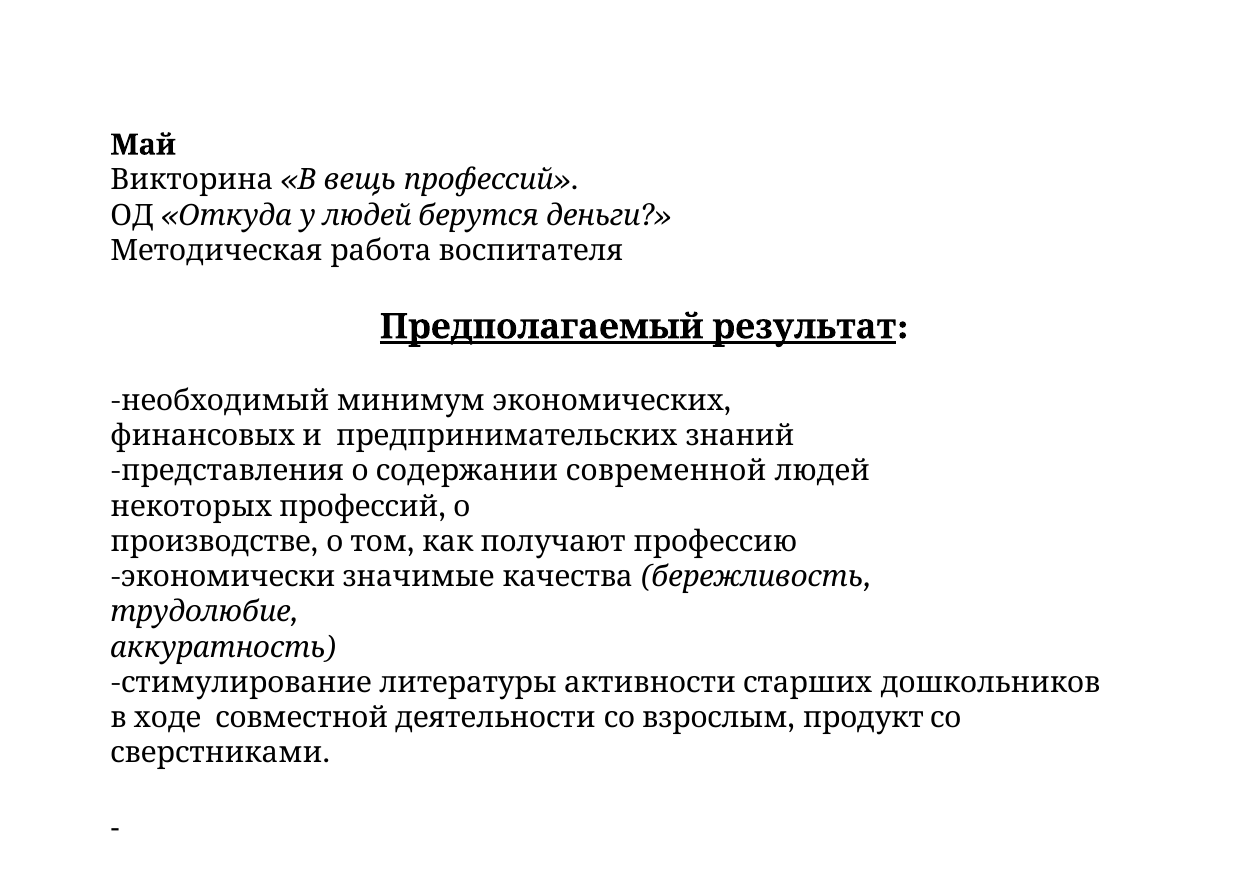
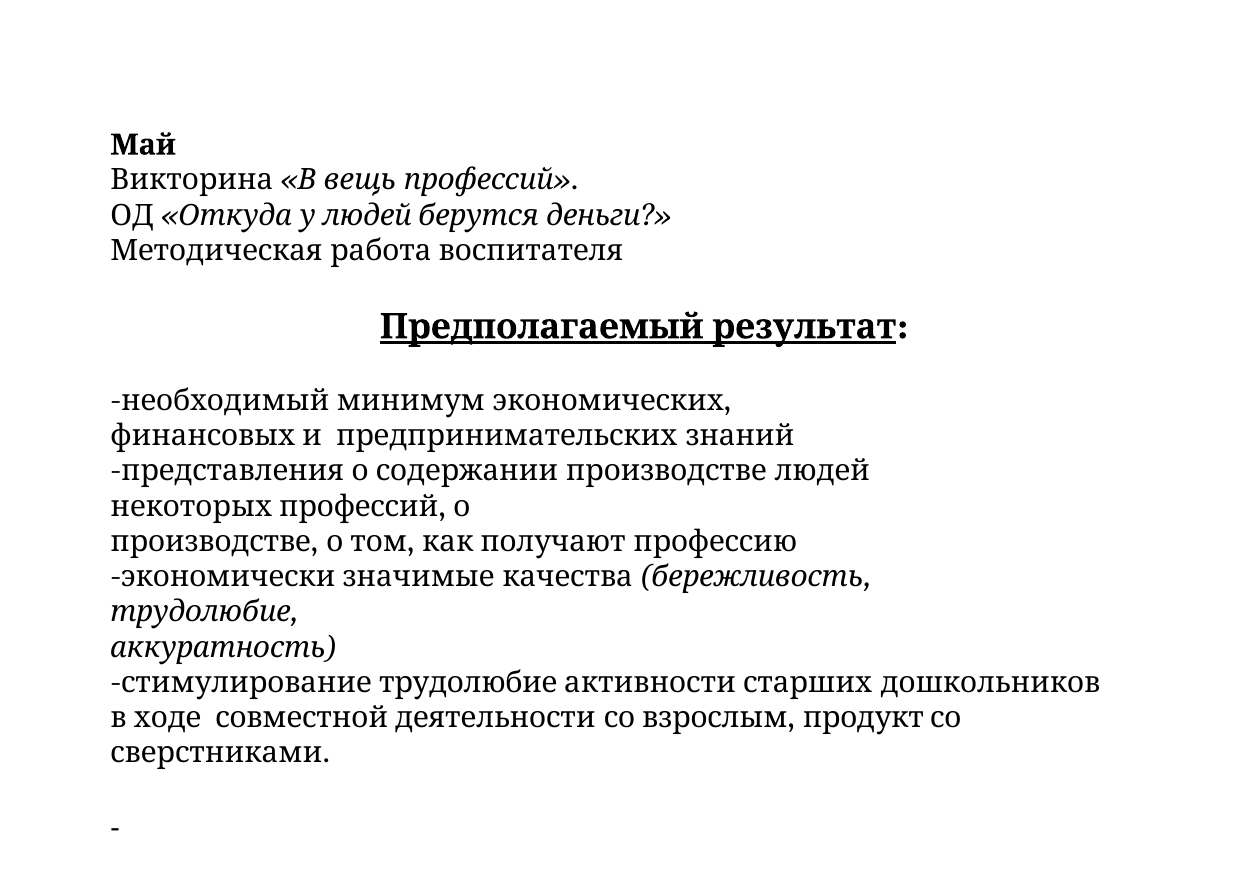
содержании современной: современной -> производстве
стимулирование литературы: литературы -> трудолюбие
